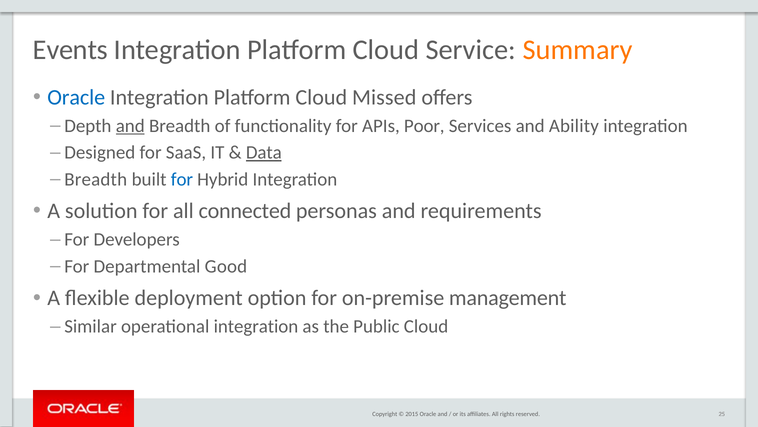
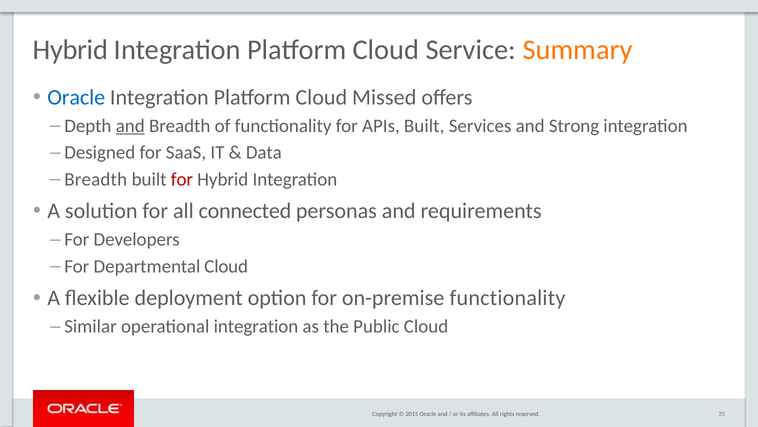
Events at (70, 50): Events -> Hybrid
APIs Poor: Poor -> Built
Ability: Ability -> Strong
Data underline: present -> none
for at (182, 179) colour: blue -> red
Departmental Good: Good -> Cloud
on-premise management: management -> functionality
